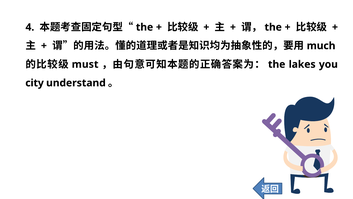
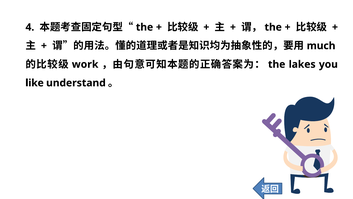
must: must -> work
city: city -> like
